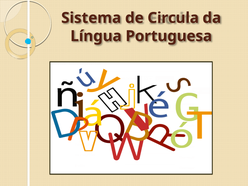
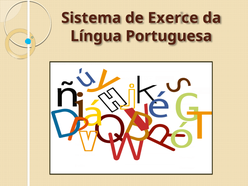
Circula: Circula -> Exerce
